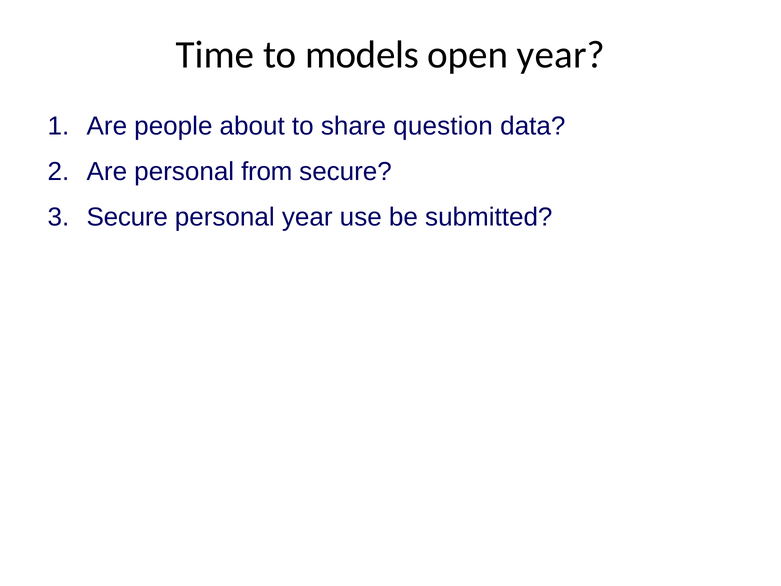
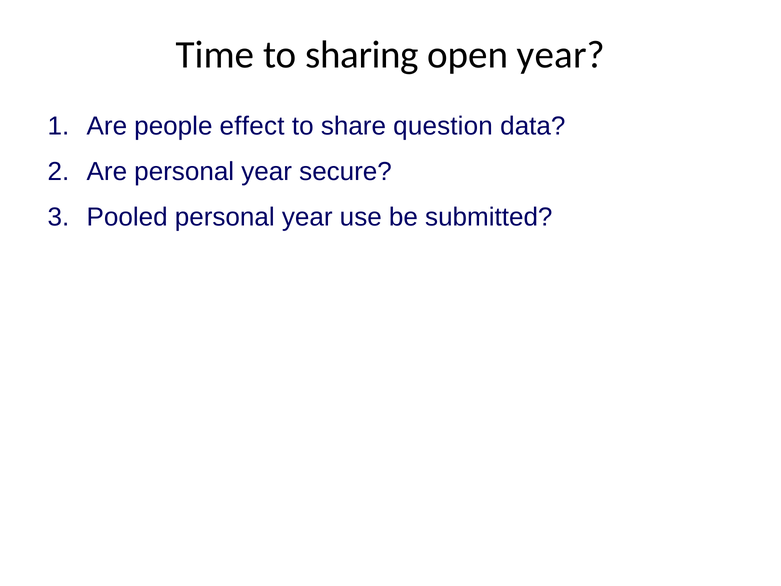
models: models -> sharing
about: about -> effect
Are personal from: from -> year
Secure at (127, 217): Secure -> Pooled
